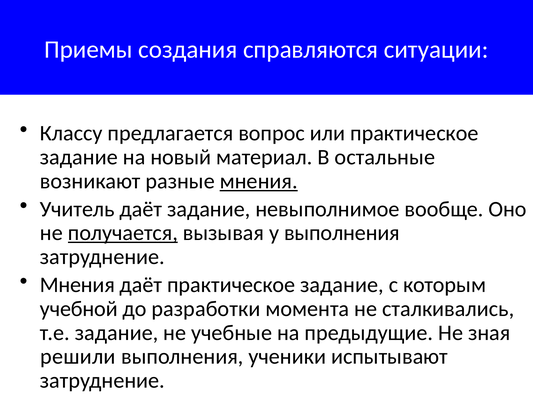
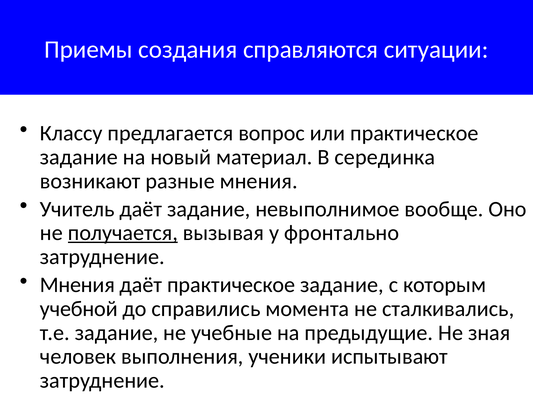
остальные: остальные -> серединка
мнения at (259, 181) underline: present -> none
у выполнения: выполнения -> фронтально
разработки: разработки -> справились
решили: решили -> человек
